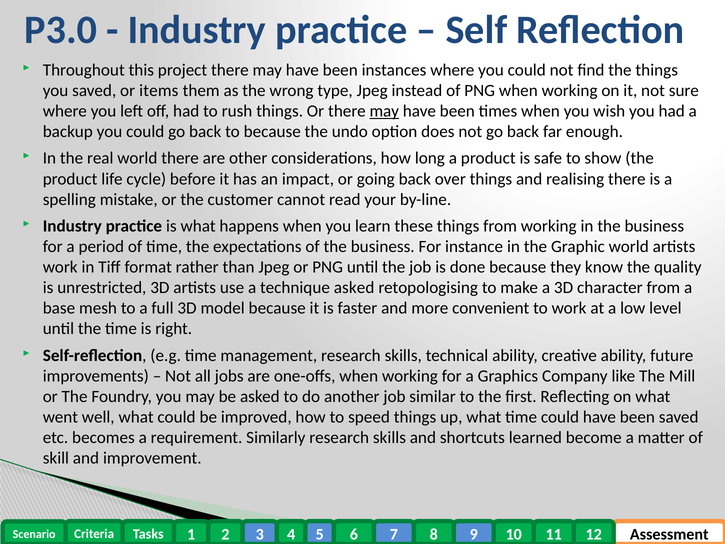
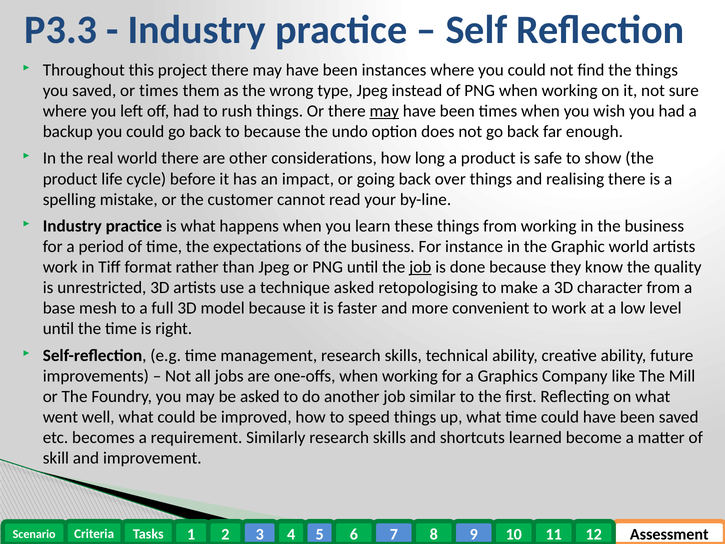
P3.0: P3.0 -> P3.3
or items: items -> times
job at (420, 267) underline: none -> present
